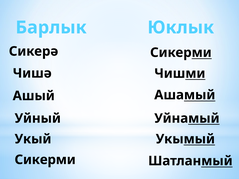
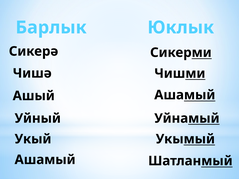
Сикерми at (45, 160): Сикерми -> Ашамый
